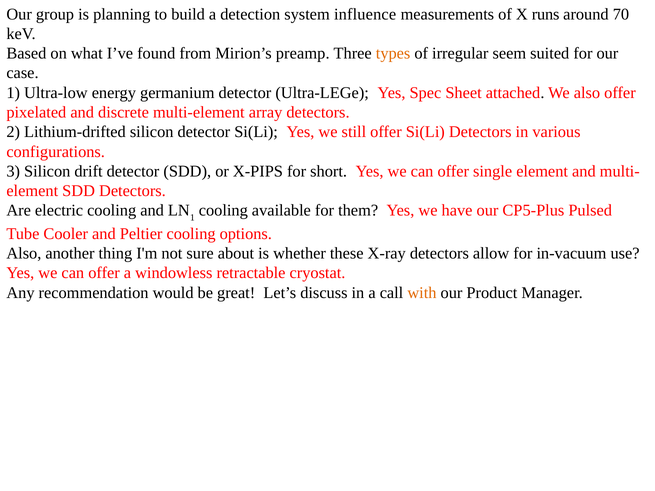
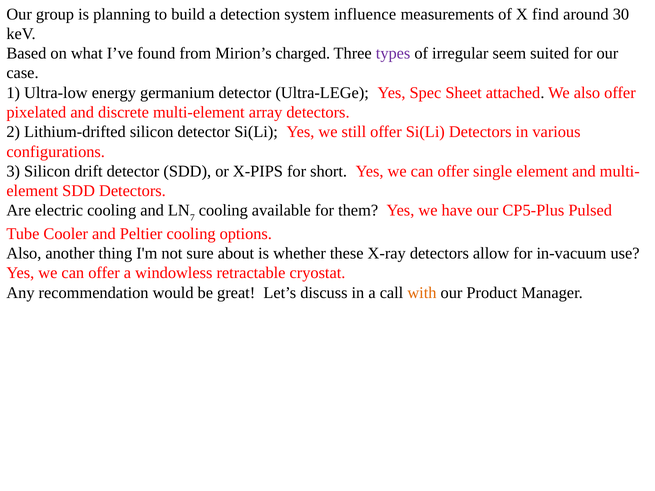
runs: runs -> find
70: 70 -> 30
preamp: preamp -> charged
types colour: orange -> purple
1 at (192, 218): 1 -> 7
